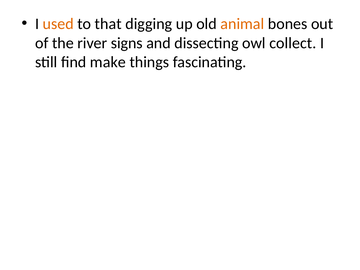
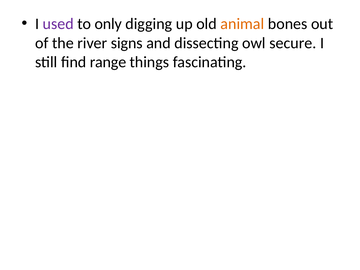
used colour: orange -> purple
that: that -> only
collect: collect -> secure
make: make -> range
